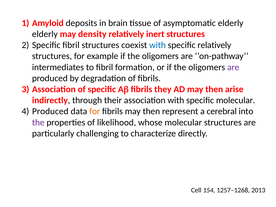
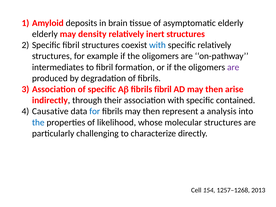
fibrils they: they -> fibril
specific molecular: molecular -> contained
Produced at (50, 111): Produced -> Causative
for at (95, 111) colour: orange -> blue
cerebral: cerebral -> analysis
the at (38, 122) colour: purple -> blue
